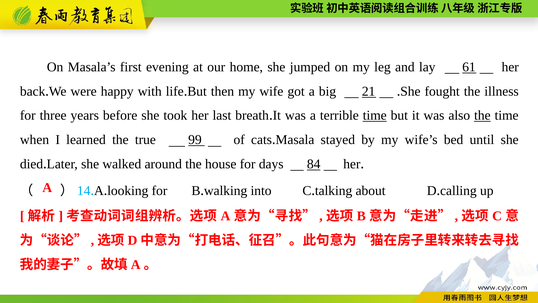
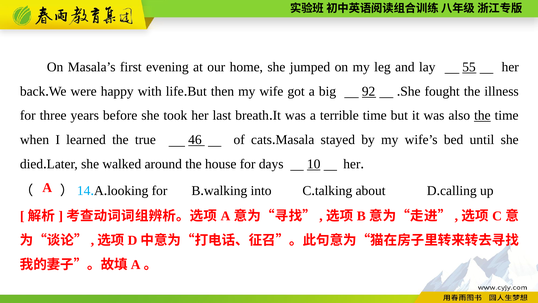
61: 61 -> 55
21: 21 -> 92
time at (375, 115) underline: present -> none
99: 99 -> 46
84: 84 -> 10
